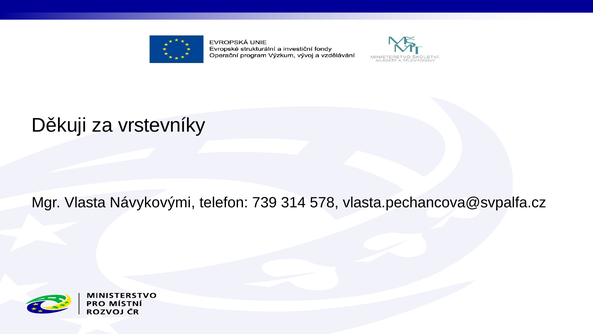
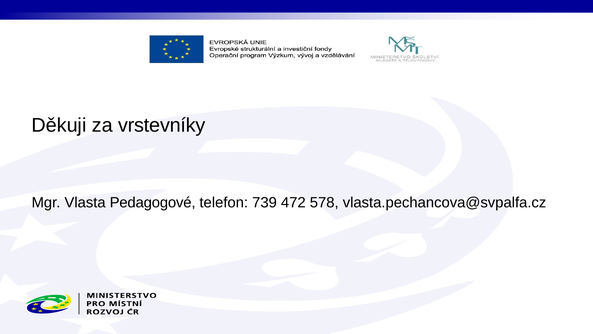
Návykovými: Návykovými -> Pedagogové
314: 314 -> 472
